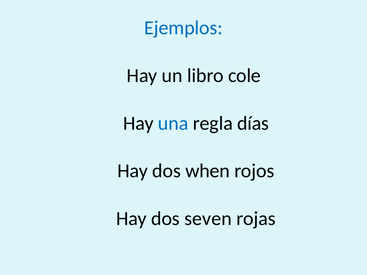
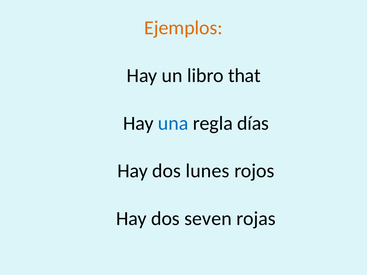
Ejemplos colour: blue -> orange
cole: cole -> that
when: when -> lunes
